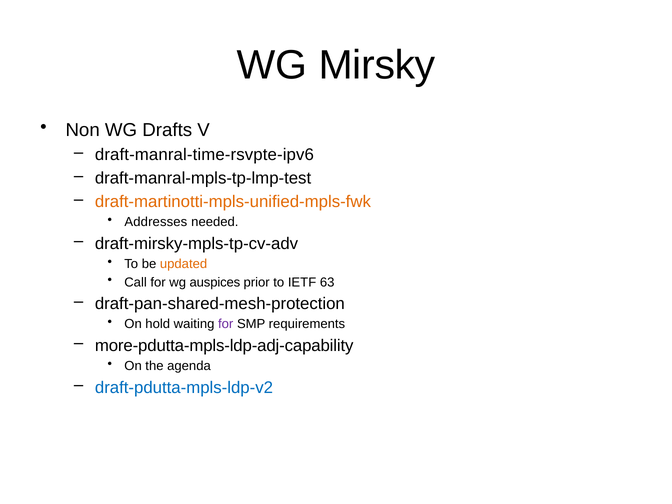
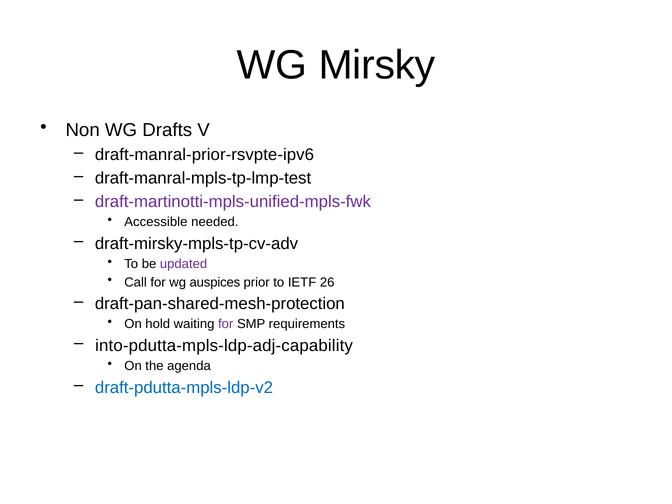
draft-manral-time-rsvpte-ipv6: draft-manral-time-rsvpte-ipv6 -> draft-manral-prior-rsvpte-ipv6
draft-martinotti-mpls-unified-mpls-fwk colour: orange -> purple
Addresses: Addresses -> Accessible
updated colour: orange -> purple
63: 63 -> 26
more-pdutta-mpls-ldp-adj-capability: more-pdutta-mpls-ldp-adj-capability -> into-pdutta-mpls-ldp-adj-capability
